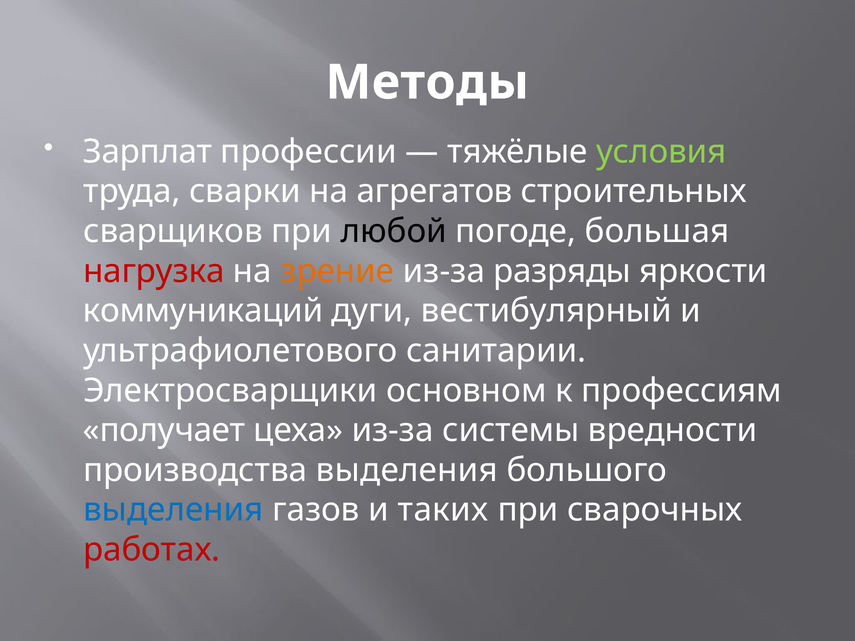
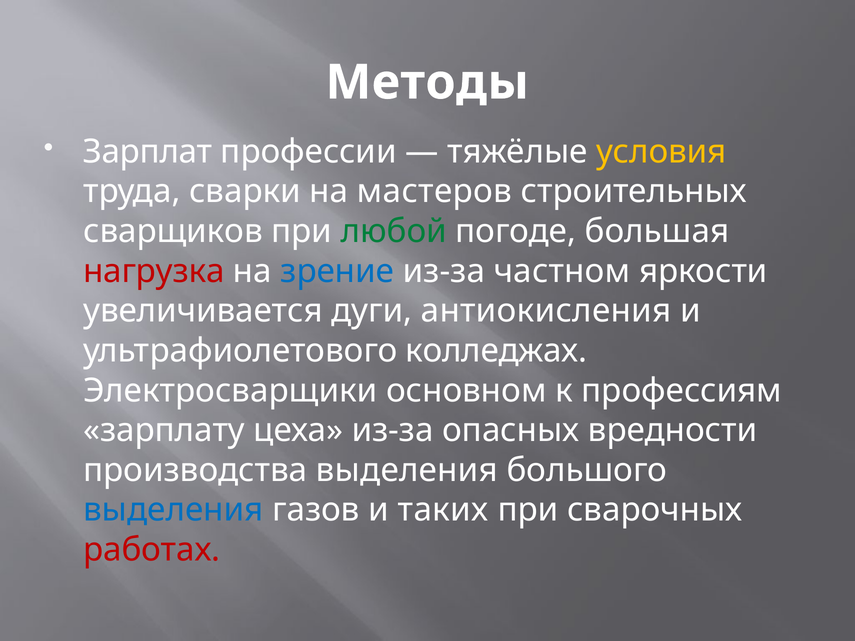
условия colour: light green -> yellow
агрегатов: агрегатов -> мастеров
любой colour: black -> green
зрение colour: orange -> blue
разряды: разряды -> частном
коммуникаций: коммуникаций -> увеличивается
вестибулярный: вестибулярный -> антиокисления
санитарии: санитарии -> колледжах
получает: получает -> зарплату
системы: системы -> опасных
